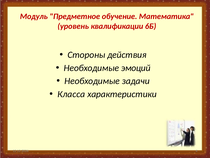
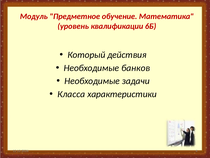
Стороны: Стороны -> Который
эмоций: эмоций -> банков
